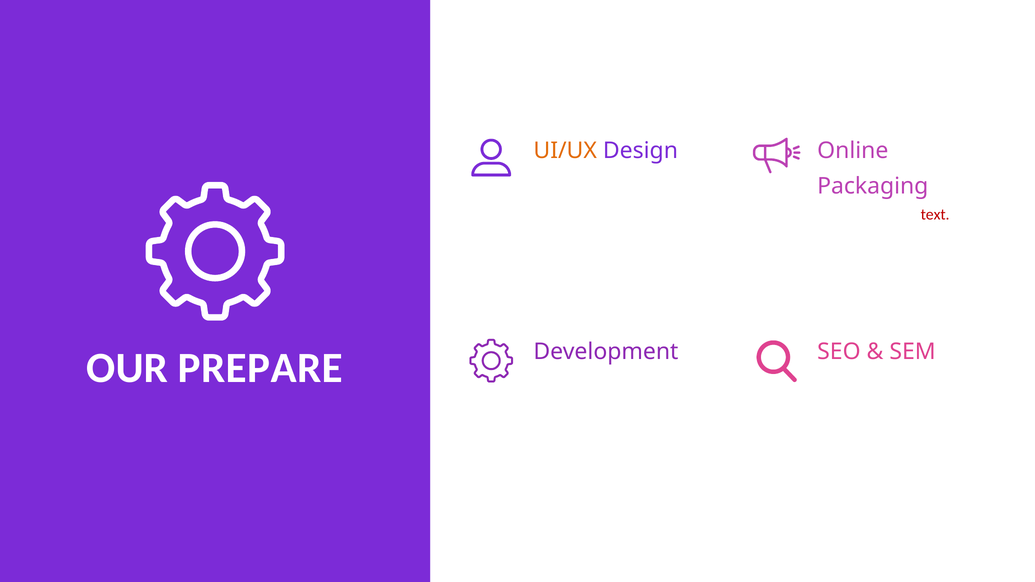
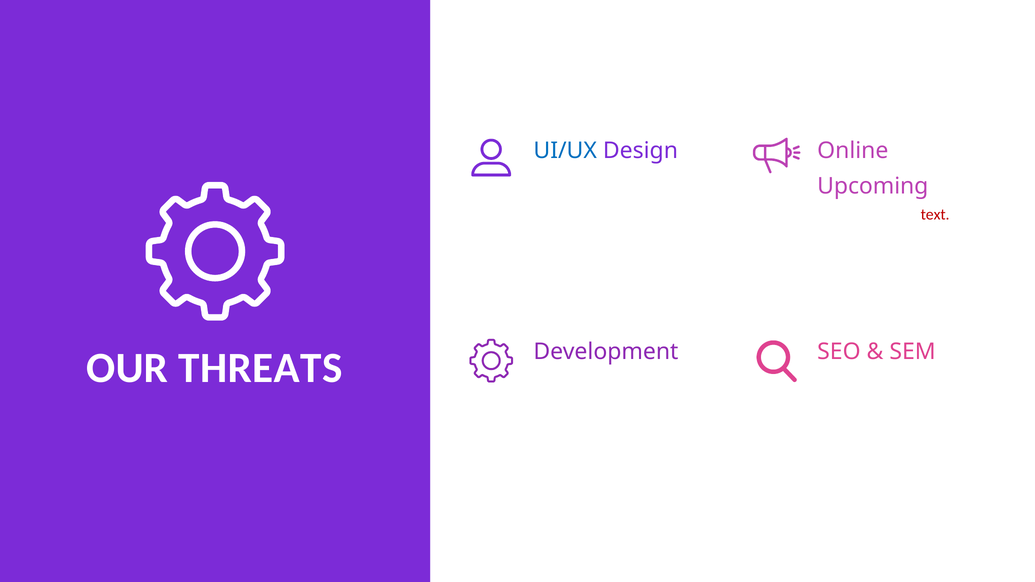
UI/UX colour: orange -> blue
Packaging: Packaging -> Upcoming
PREPARE: PREPARE -> THREATS
